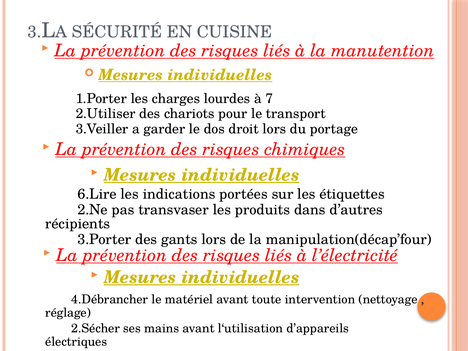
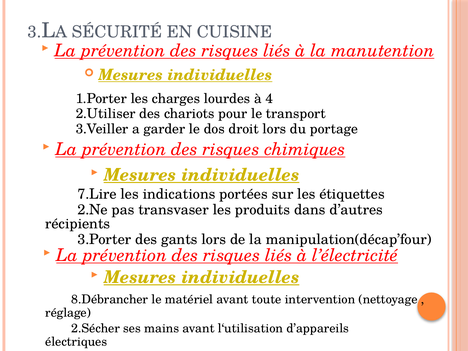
7: 7 -> 4
6.Lire: 6.Lire -> 7.Lire
4.Débrancher: 4.Débrancher -> 8.Débrancher
